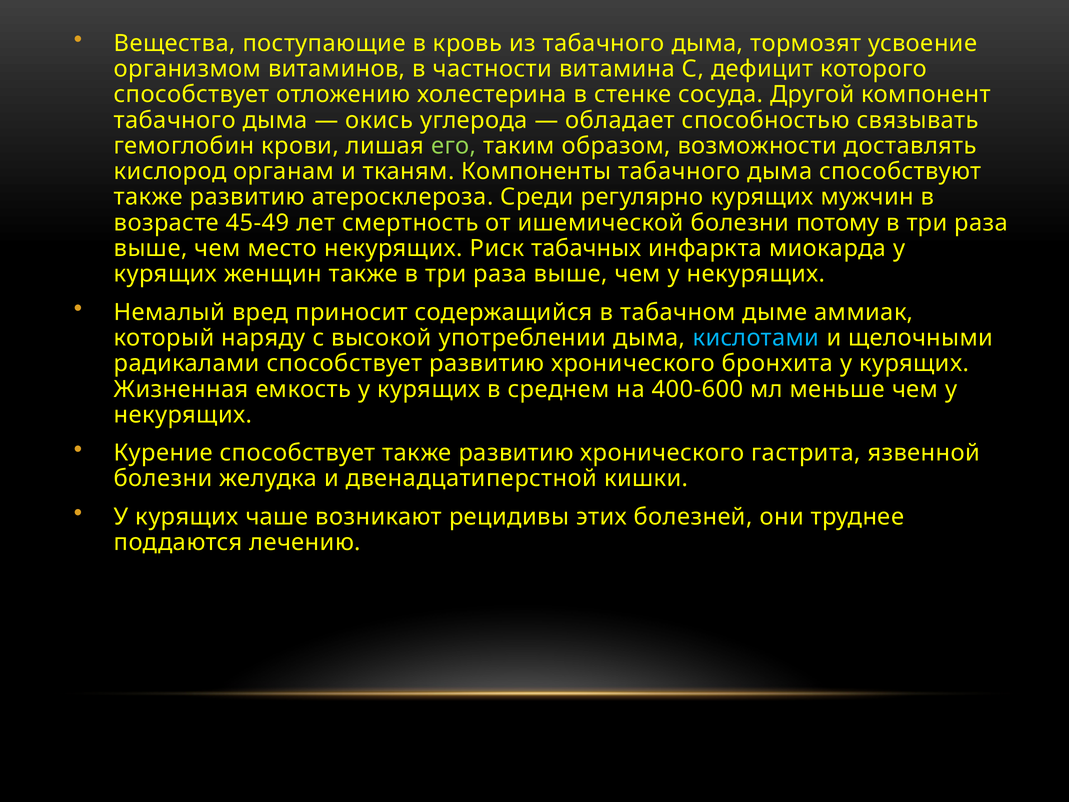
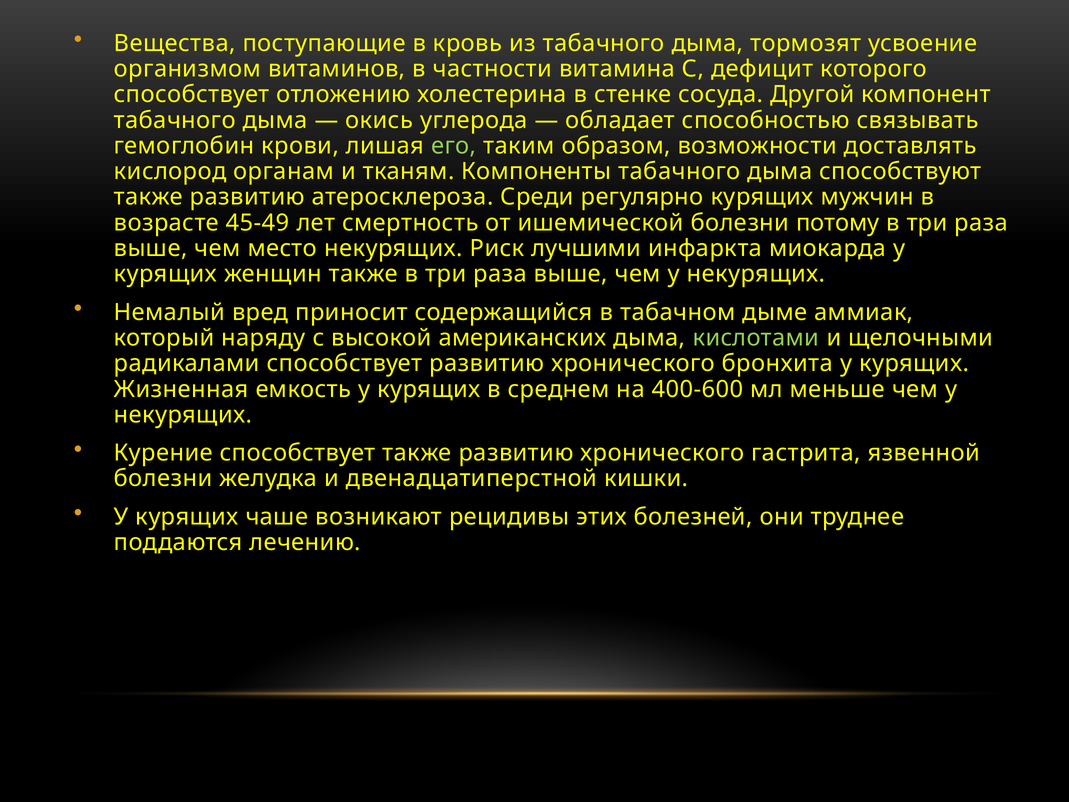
табачных: табачных -> лучшими
употреблении: употреблении -> американских
кислотами colour: light blue -> light green
